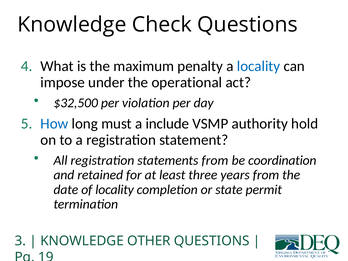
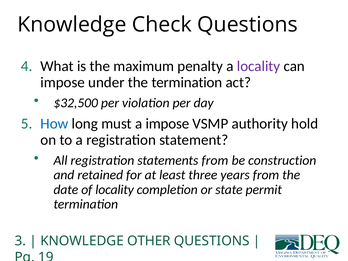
locality at (259, 66) colour: blue -> purple
the operational: operational -> termination
a include: include -> impose
coordination: coordination -> construction
